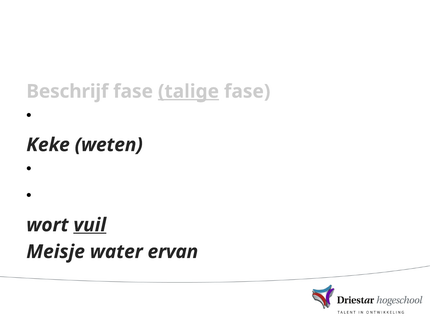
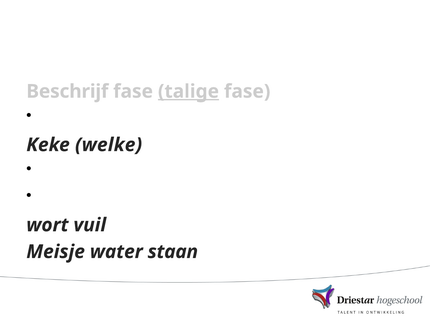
weten: weten -> welke
vuil underline: present -> none
ervan: ervan -> staan
